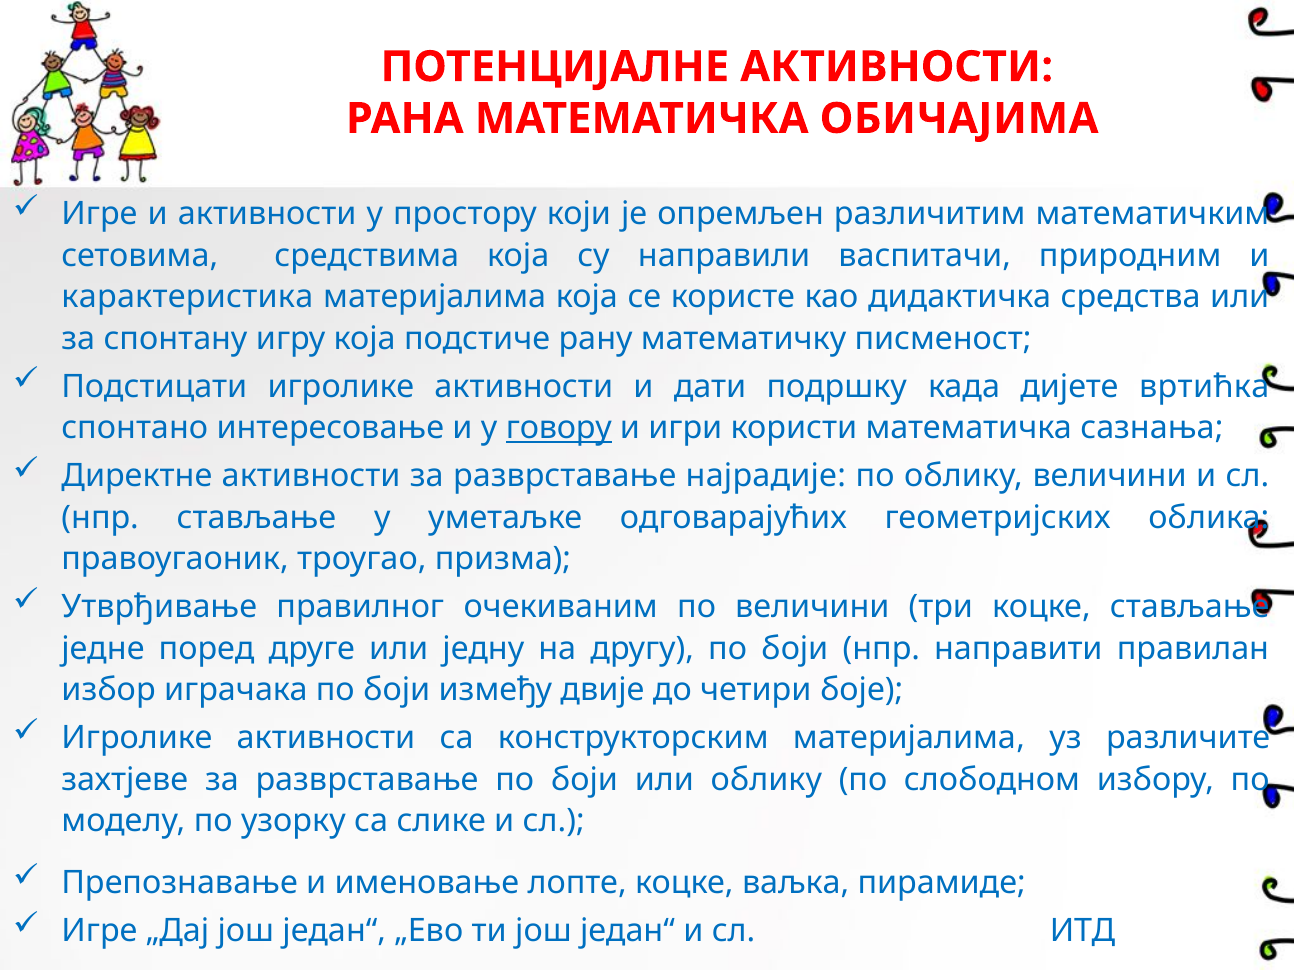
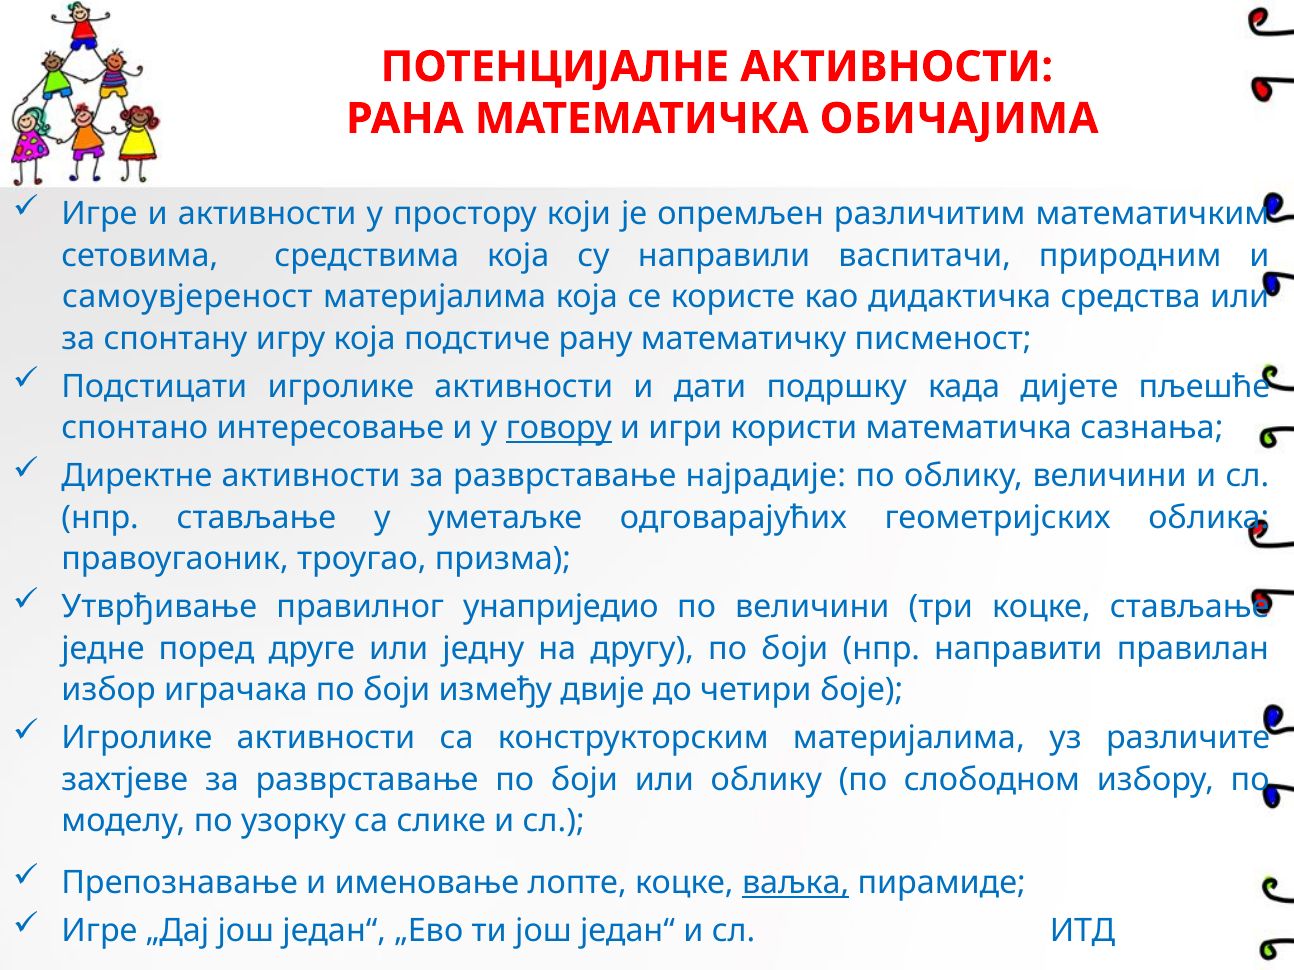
карактеристика: карактеристика -> самоувјереност
вртићка: вртићка -> пљешће
очекиваним: очекиваним -> унаприједио
ваљка underline: none -> present
